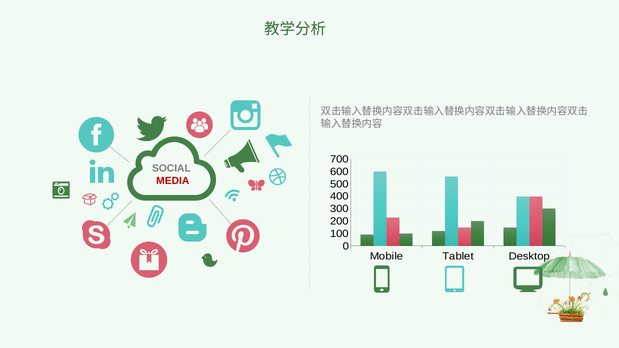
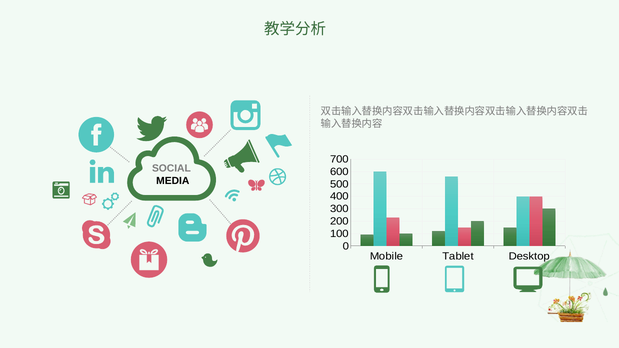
MEDIA colour: red -> black
